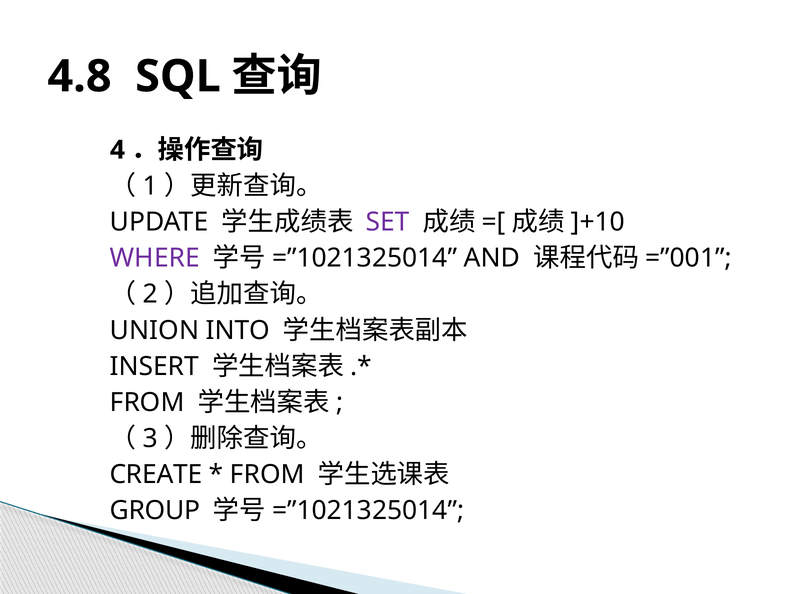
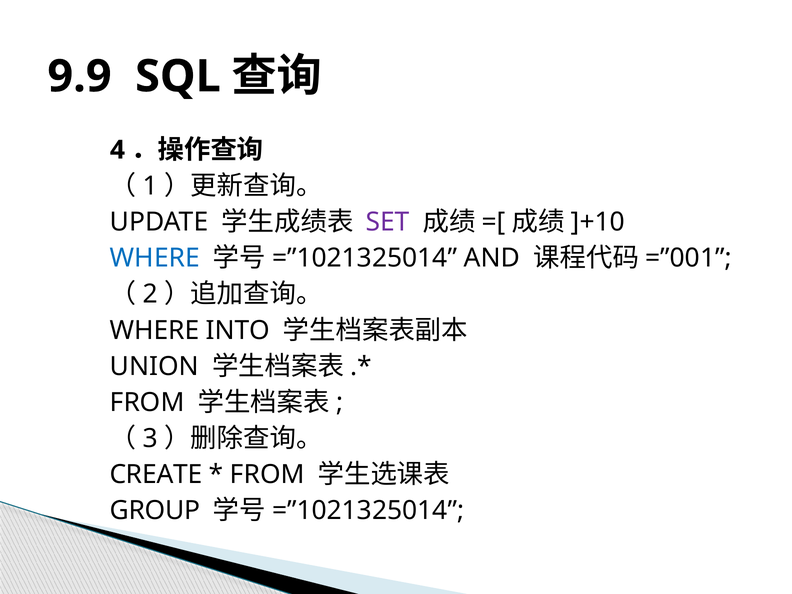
4.8: 4.8 -> 9.9
WHERE at (155, 258) colour: purple -> blue
UNION at (155, 330): UNION -> WHERE
INSERT: INSERT -> UNION
